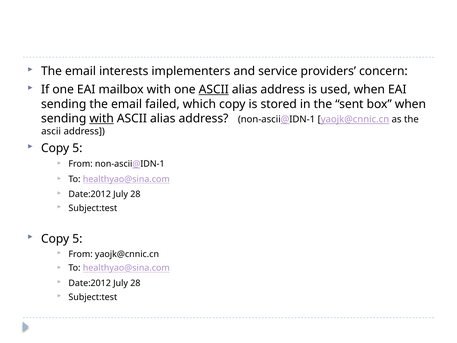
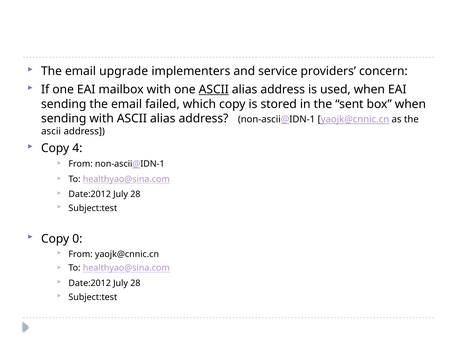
interests: interests -> upgrade
with at (102, 118) underline: present -> none
5 at (77, 148): 5 -> 4
5 at (77, 239): 5 -> 0
